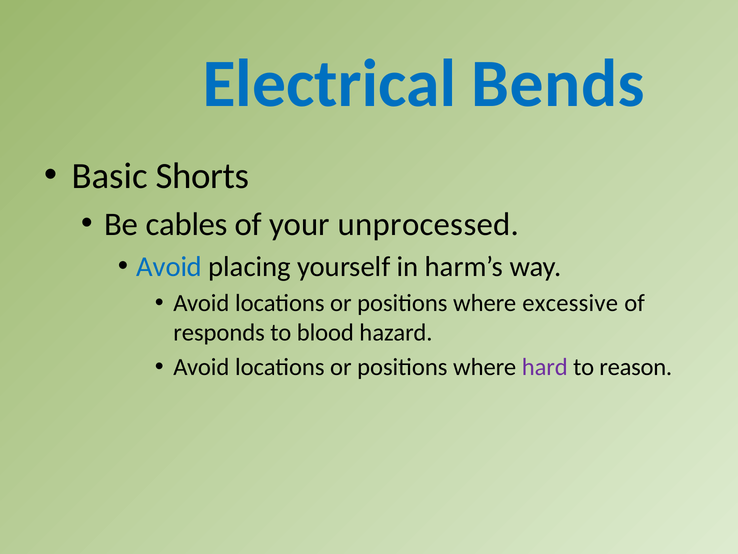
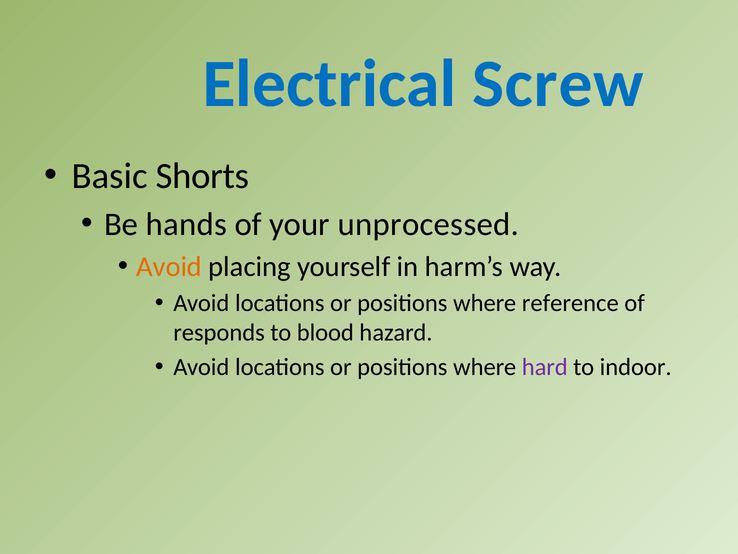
Bends: Bends -> Screw
cables: cables -> hands
Avoid at (169, 266) colour: blue -> orange
excessive: excessive -> reference
reason: reason -> indoor
